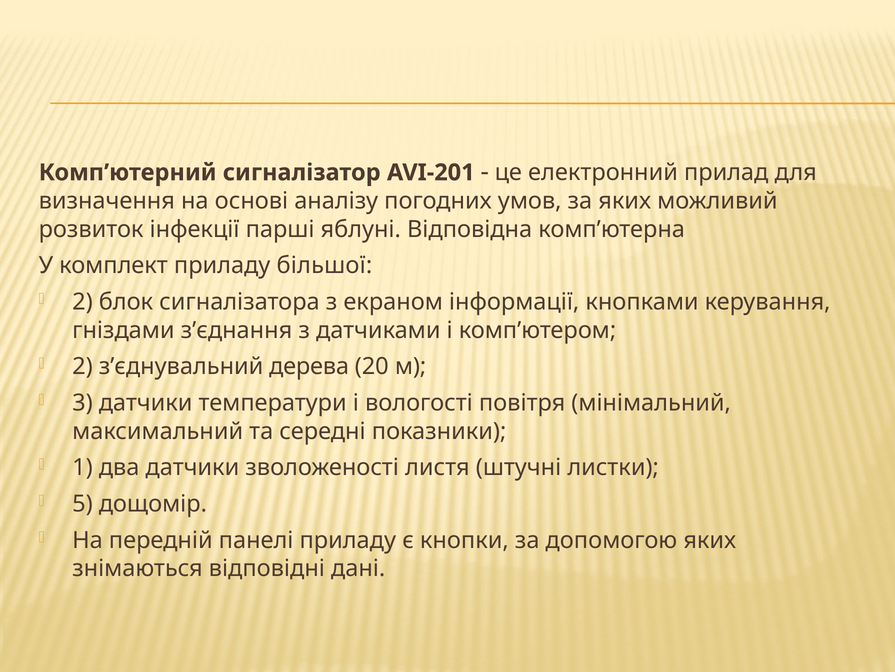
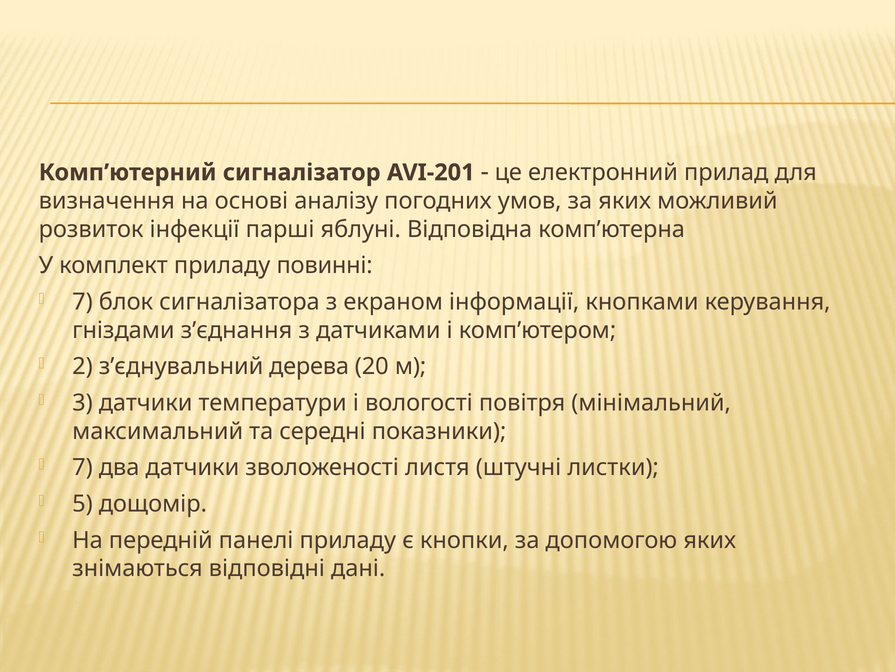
більшої: більшої -> повинні
2 at (83, 302): 2 -> 7
1 at (83, 467): 1 -> 7
